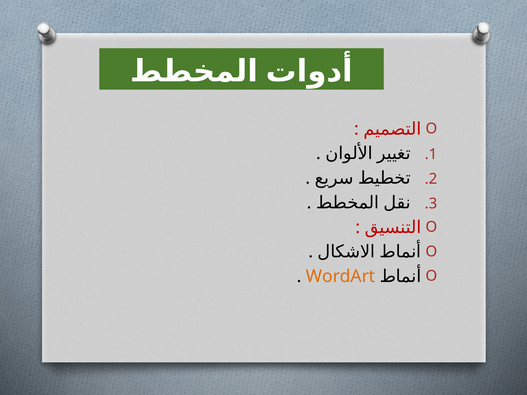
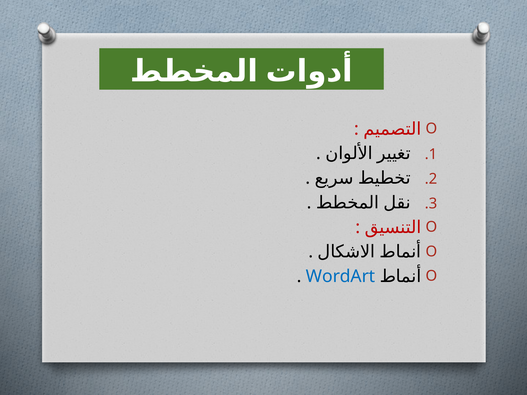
WordArt colour: orange -> blue
